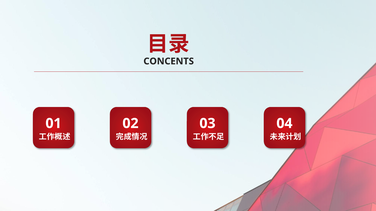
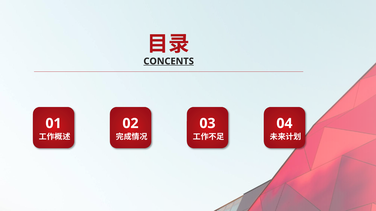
CONCENTS underline: none -> present
